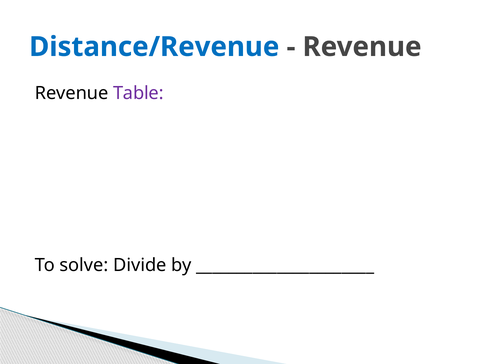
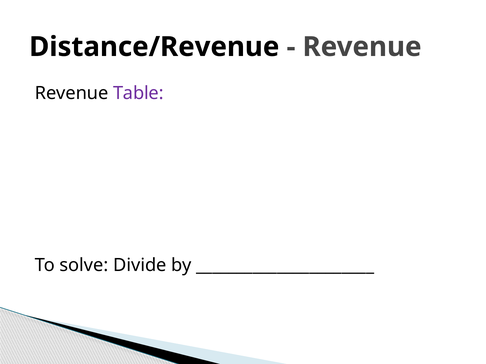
Distance/Revenue colour: blue -> black
